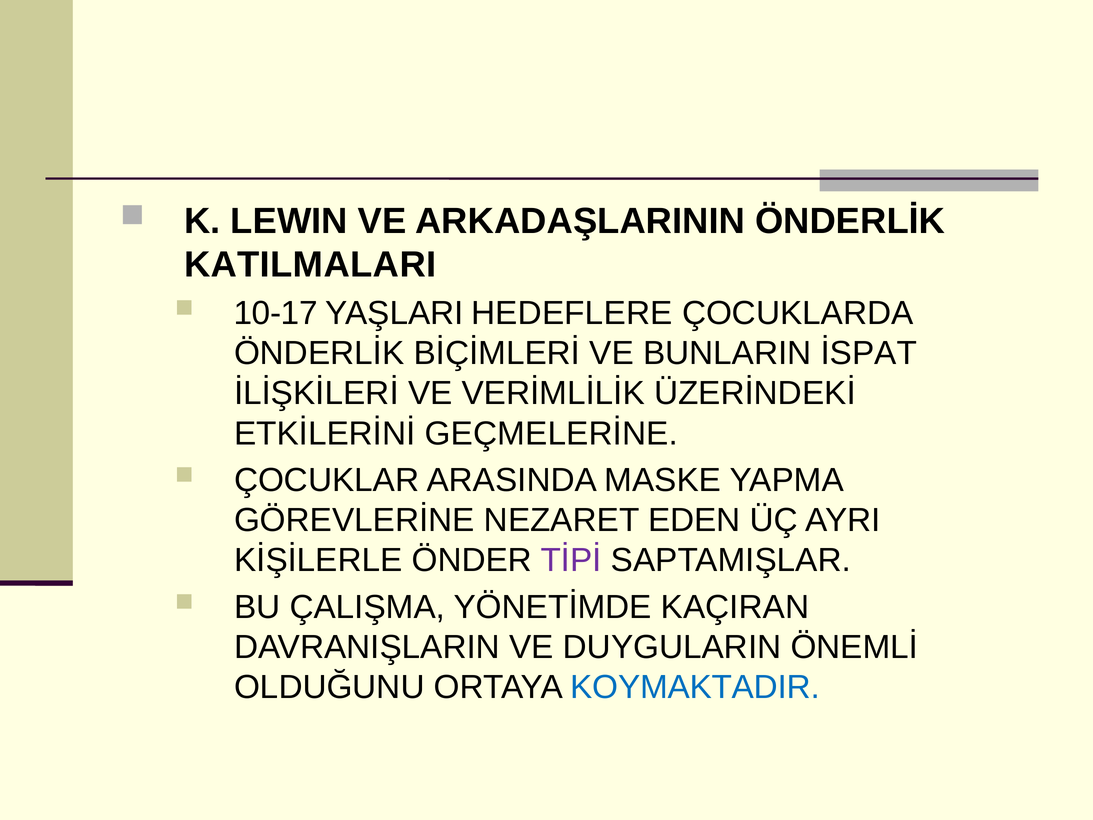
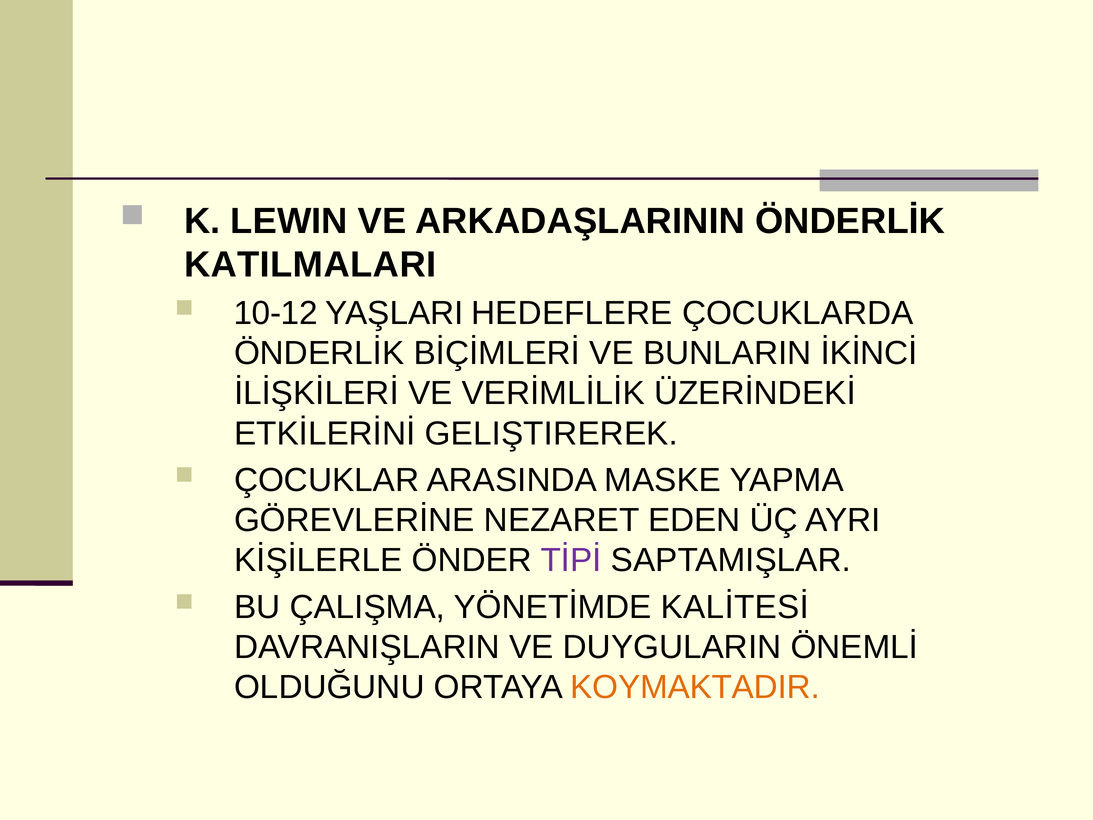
10-17: 10-17 -> 10-12
İSPAT: İSPAT -> İKİNCİ
GEÇMELERİNE: GEÇMELERİNE -> GELIŞTIREREK
KAÇIRAN: KAÇIRAN -> KALİTESİ
KOYMAKTADIR colour: blue -> orange
